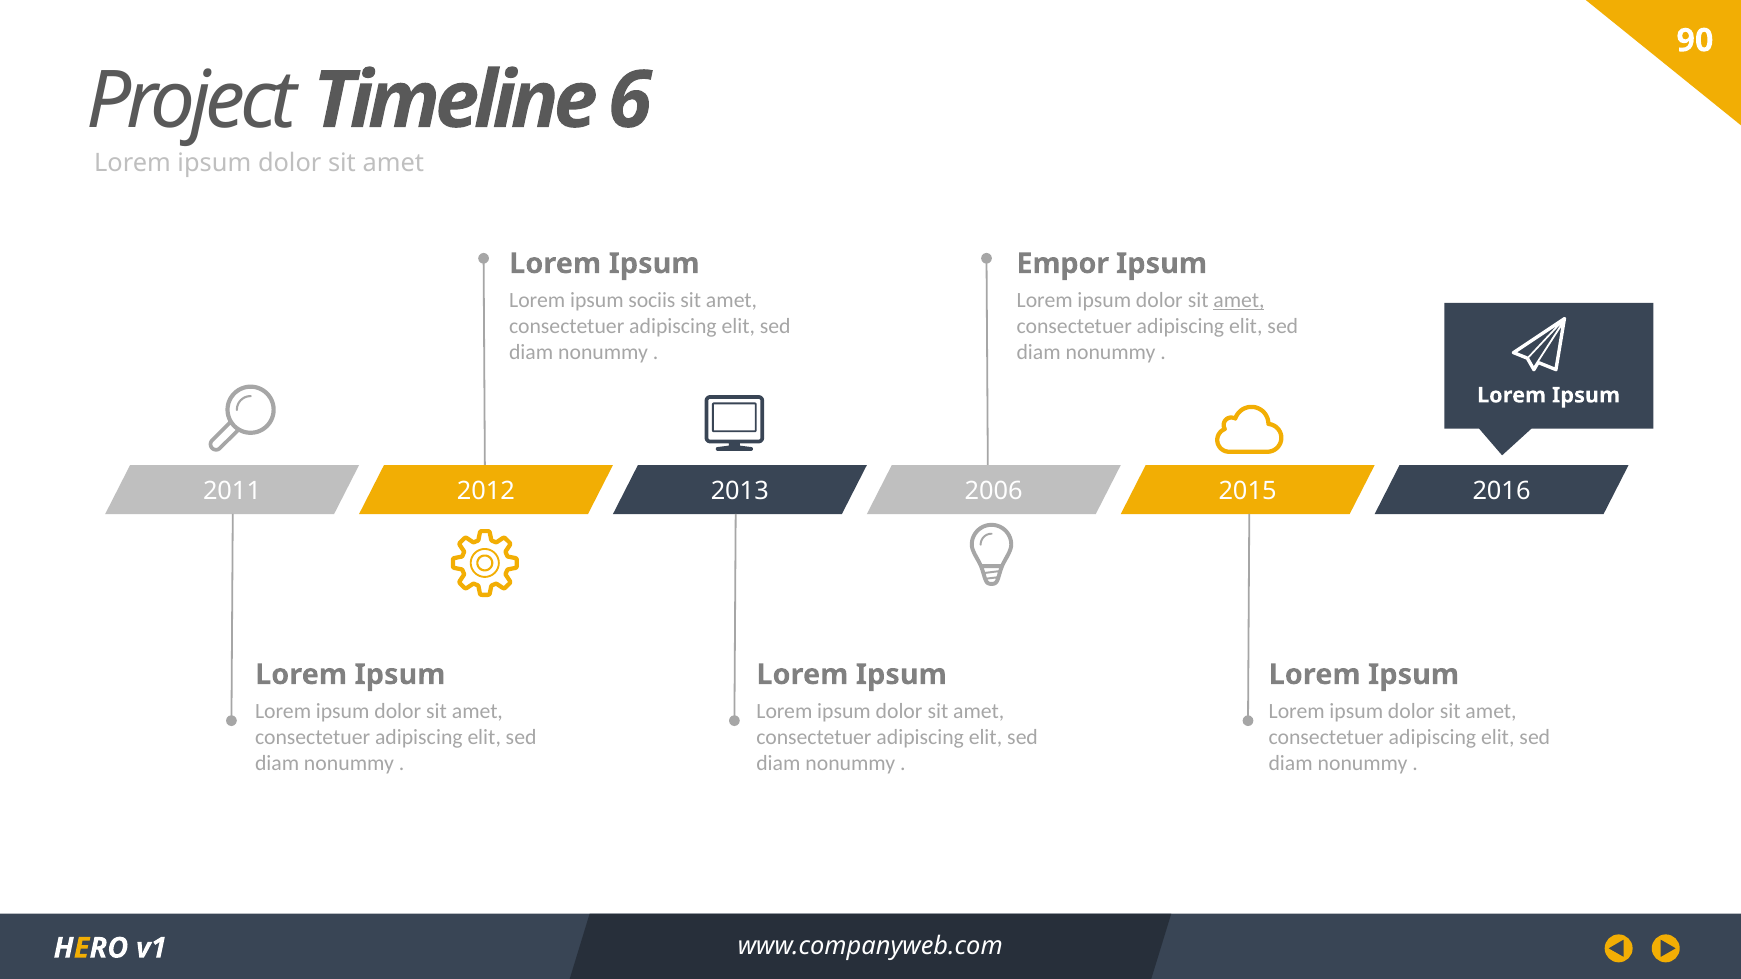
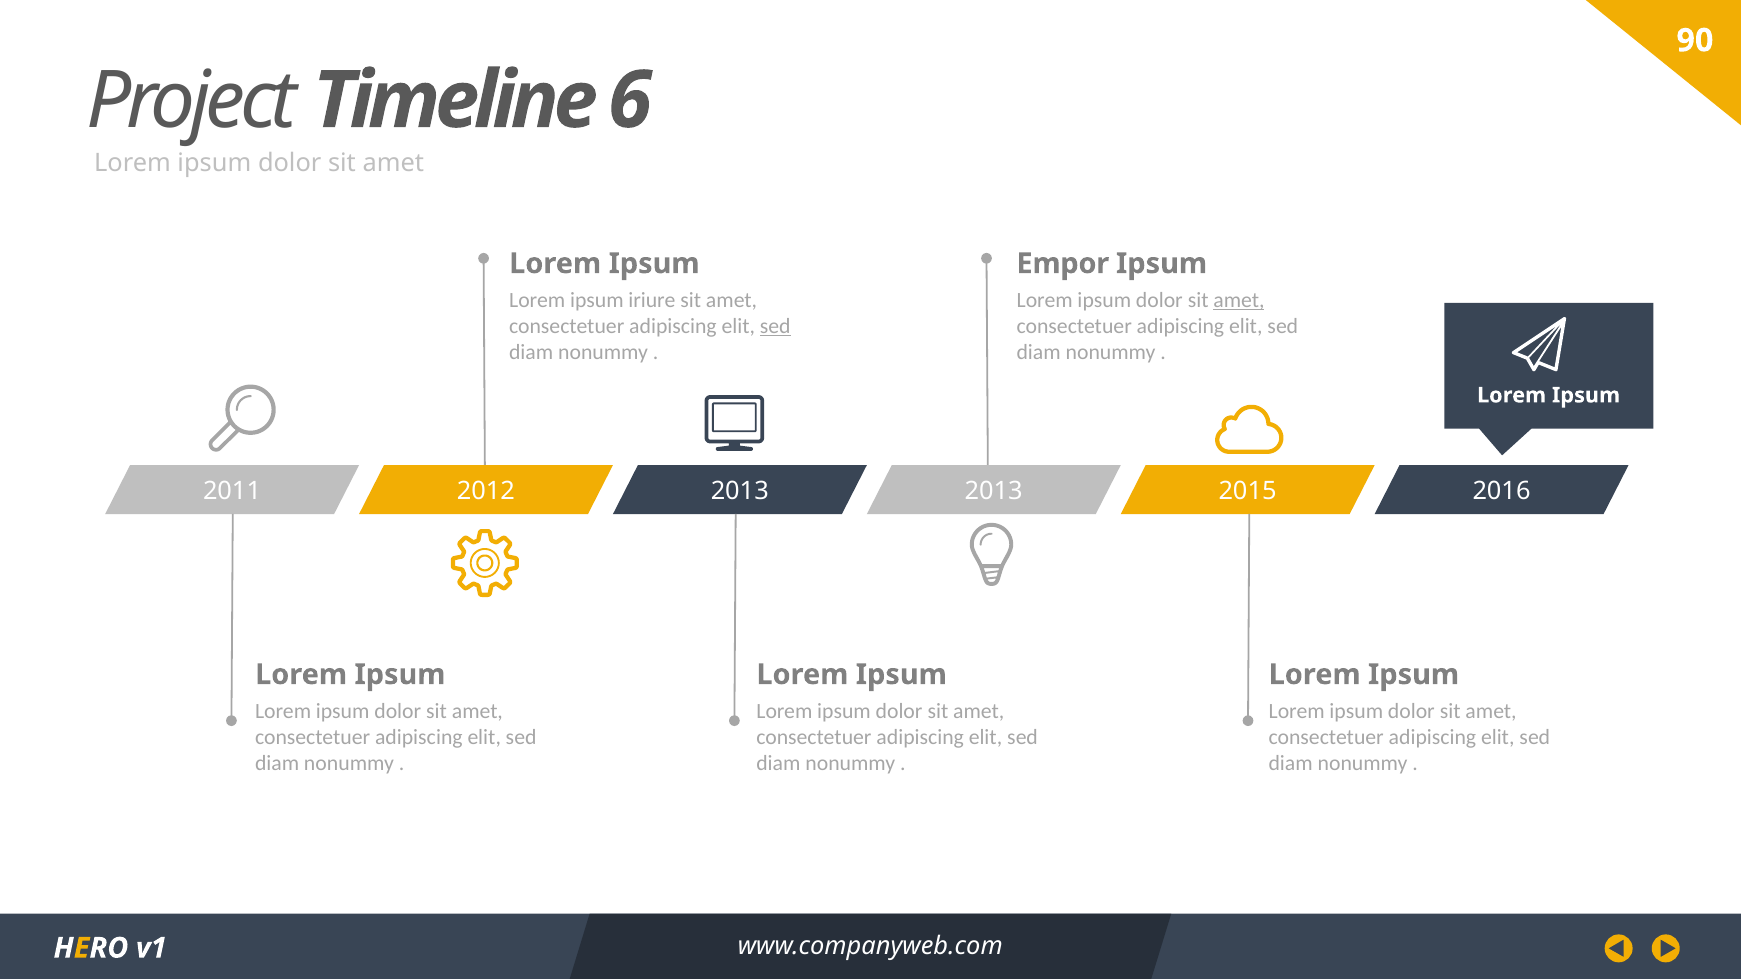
sociis: sociis -> iriure
sed at (775, 326) underline: none -> present
2013 2006: 2006 -> 2013
